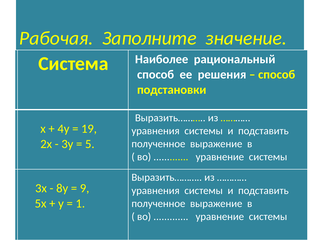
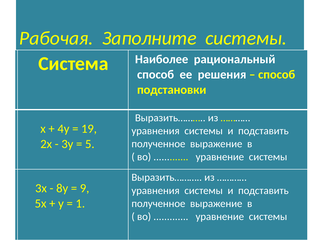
Заполните значение: значение -> системы
